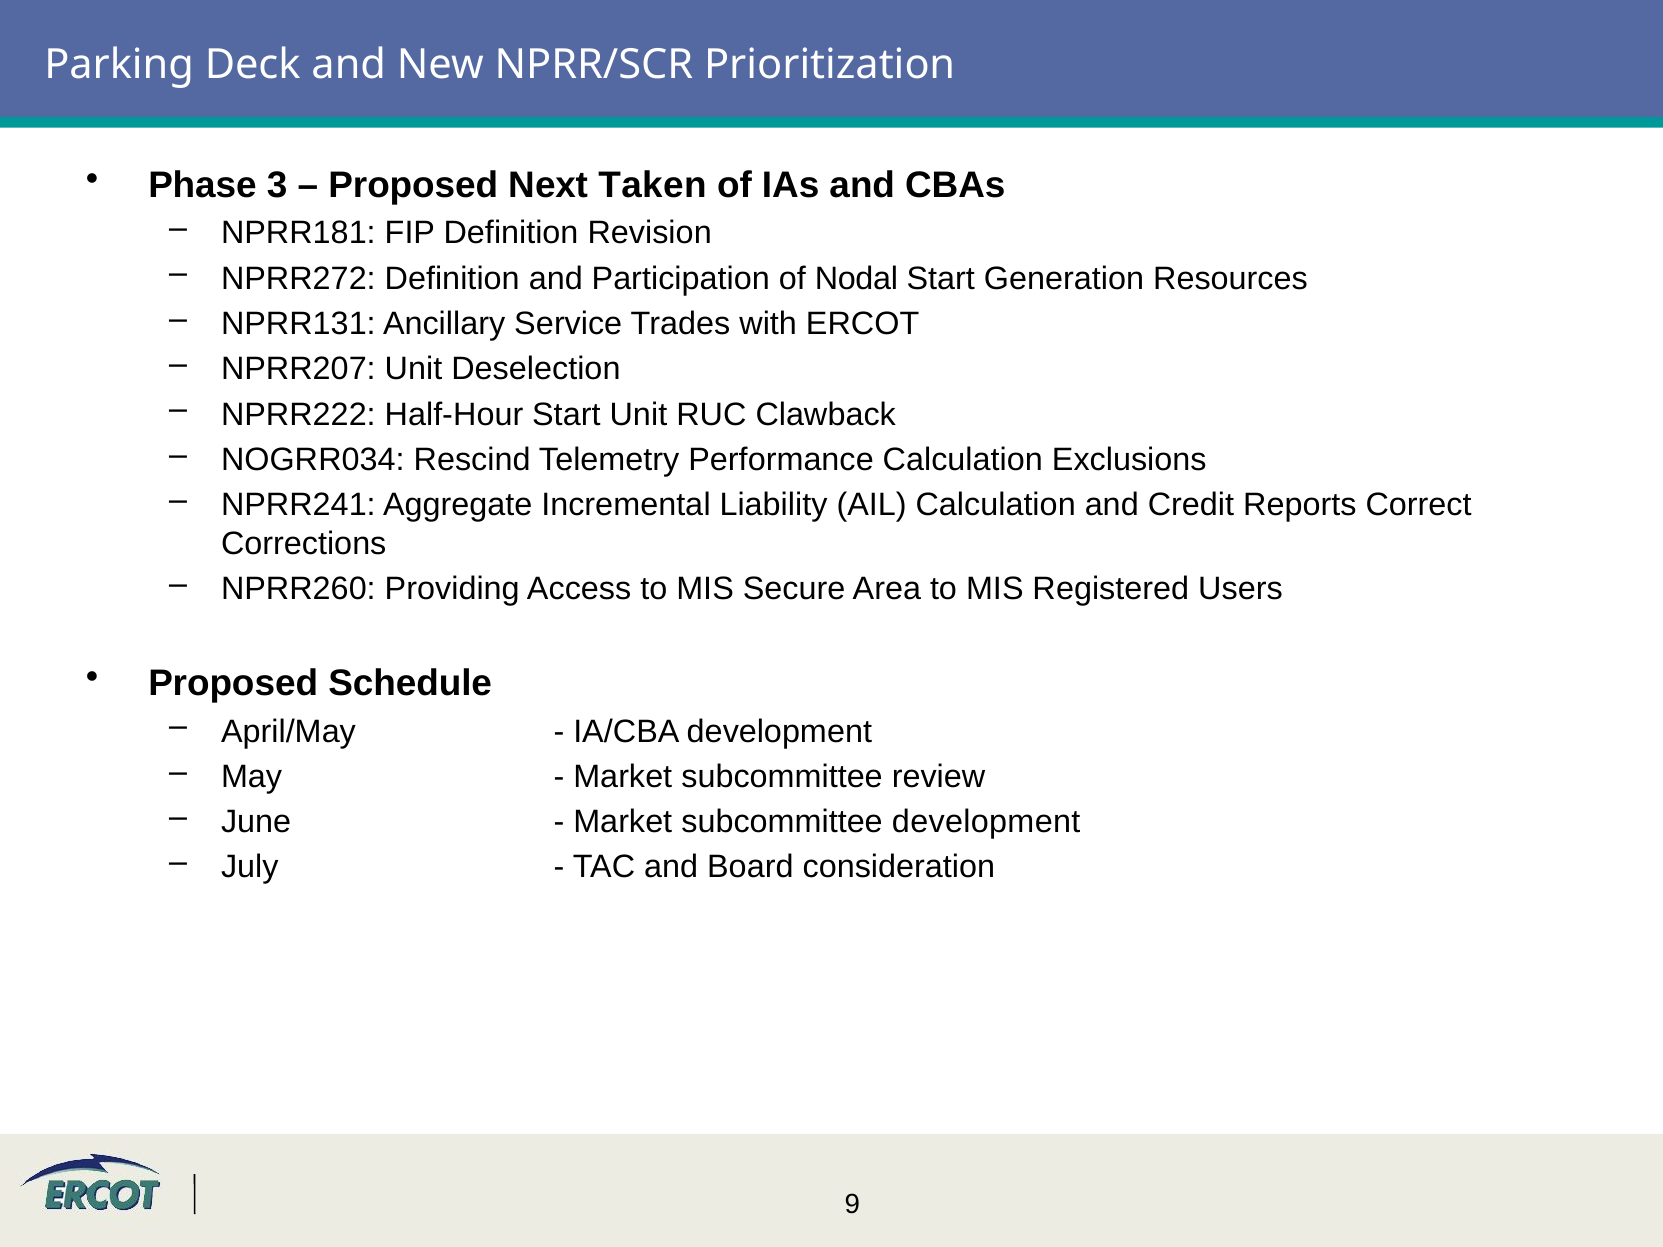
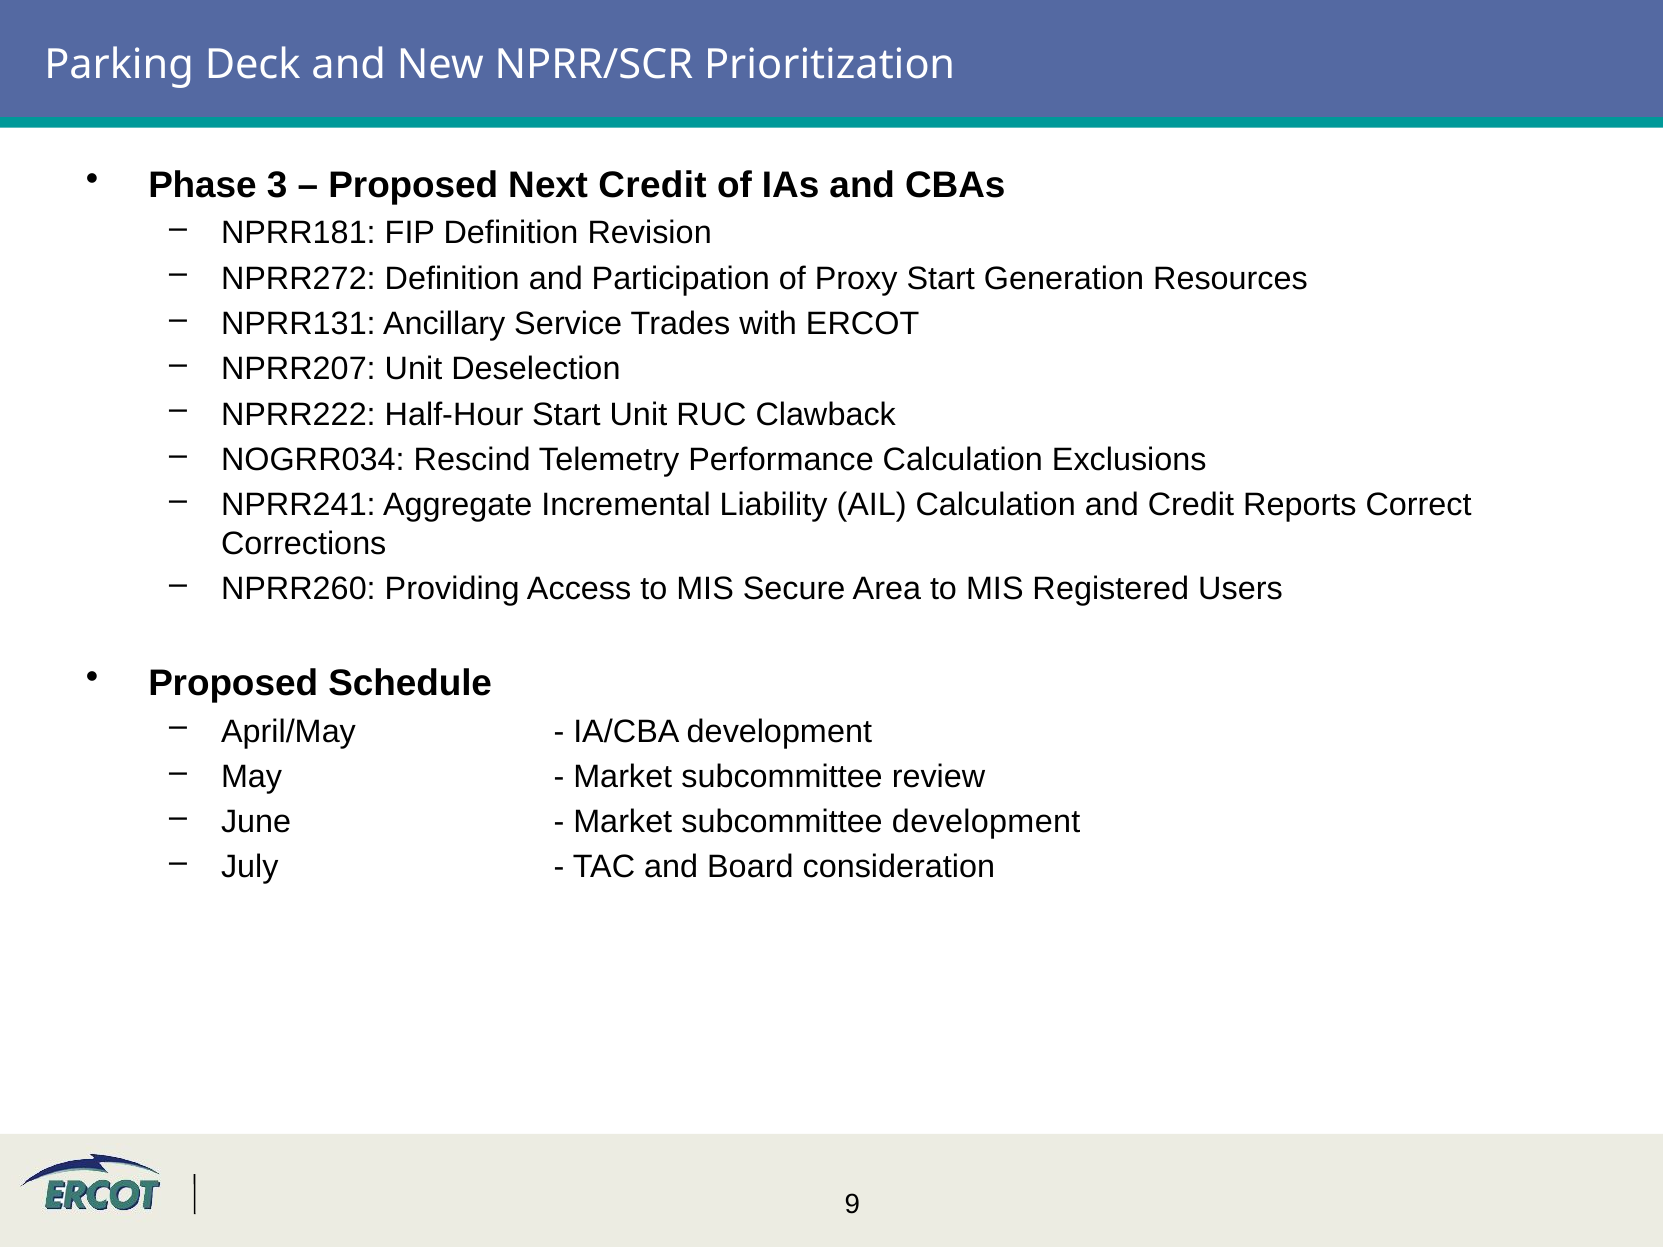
Next Taken: Taken -> Credit
Nodal: Nodal -> Proxy
